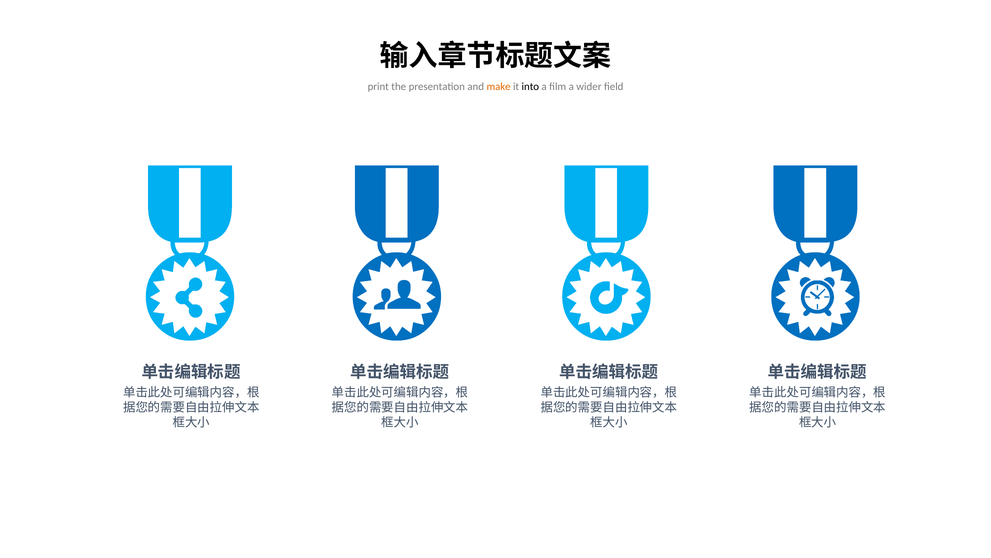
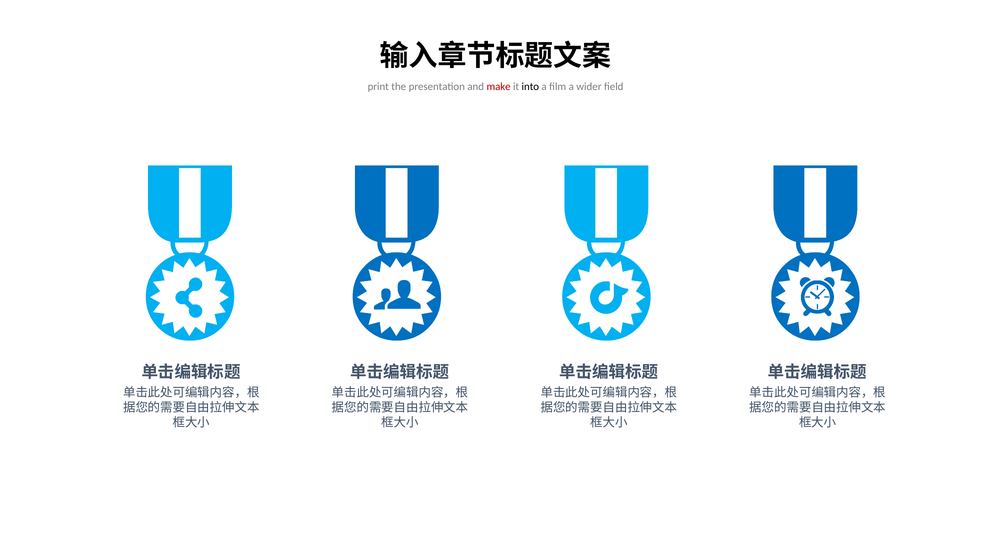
make colour: orange -> red
